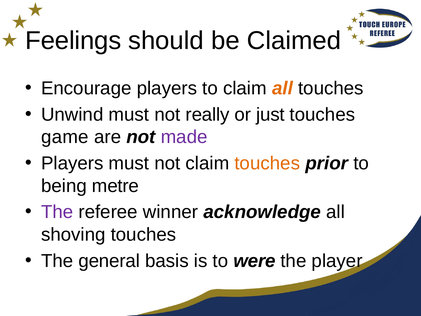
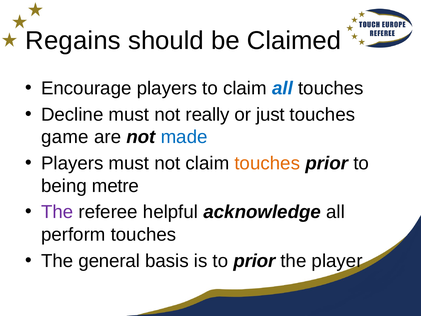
Feelings: Feelings -> Regains
all at (283, 88) colour: orange -> blue
Unwind: Unwind -> Decline
made colour: purple -> blue
winner: winner -> helpful
shoving: shoving -> perform
to were: were -> prior
